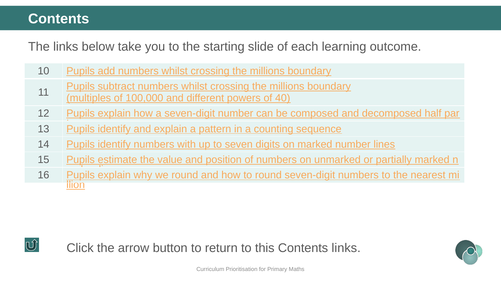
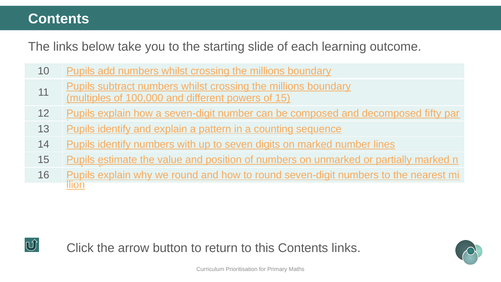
of 40: 40 -> 15
half: half -> fifty
